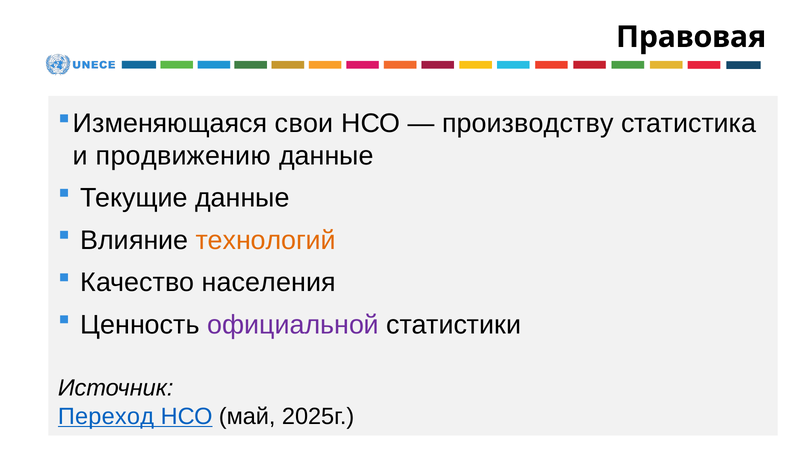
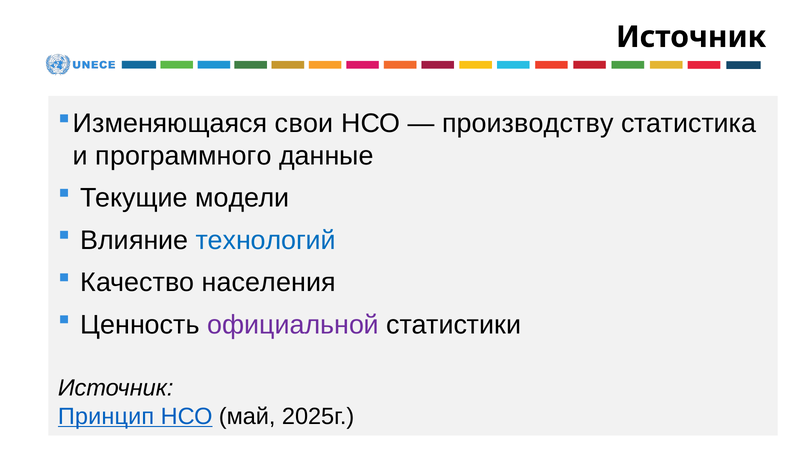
Правовая at (691, 37): Правовая -> Источник
продвижению: продвижению -> программного
Текущие данные: данные -> модели
технологий colour: orange -> blue
Переход: Переход -> Принцип
